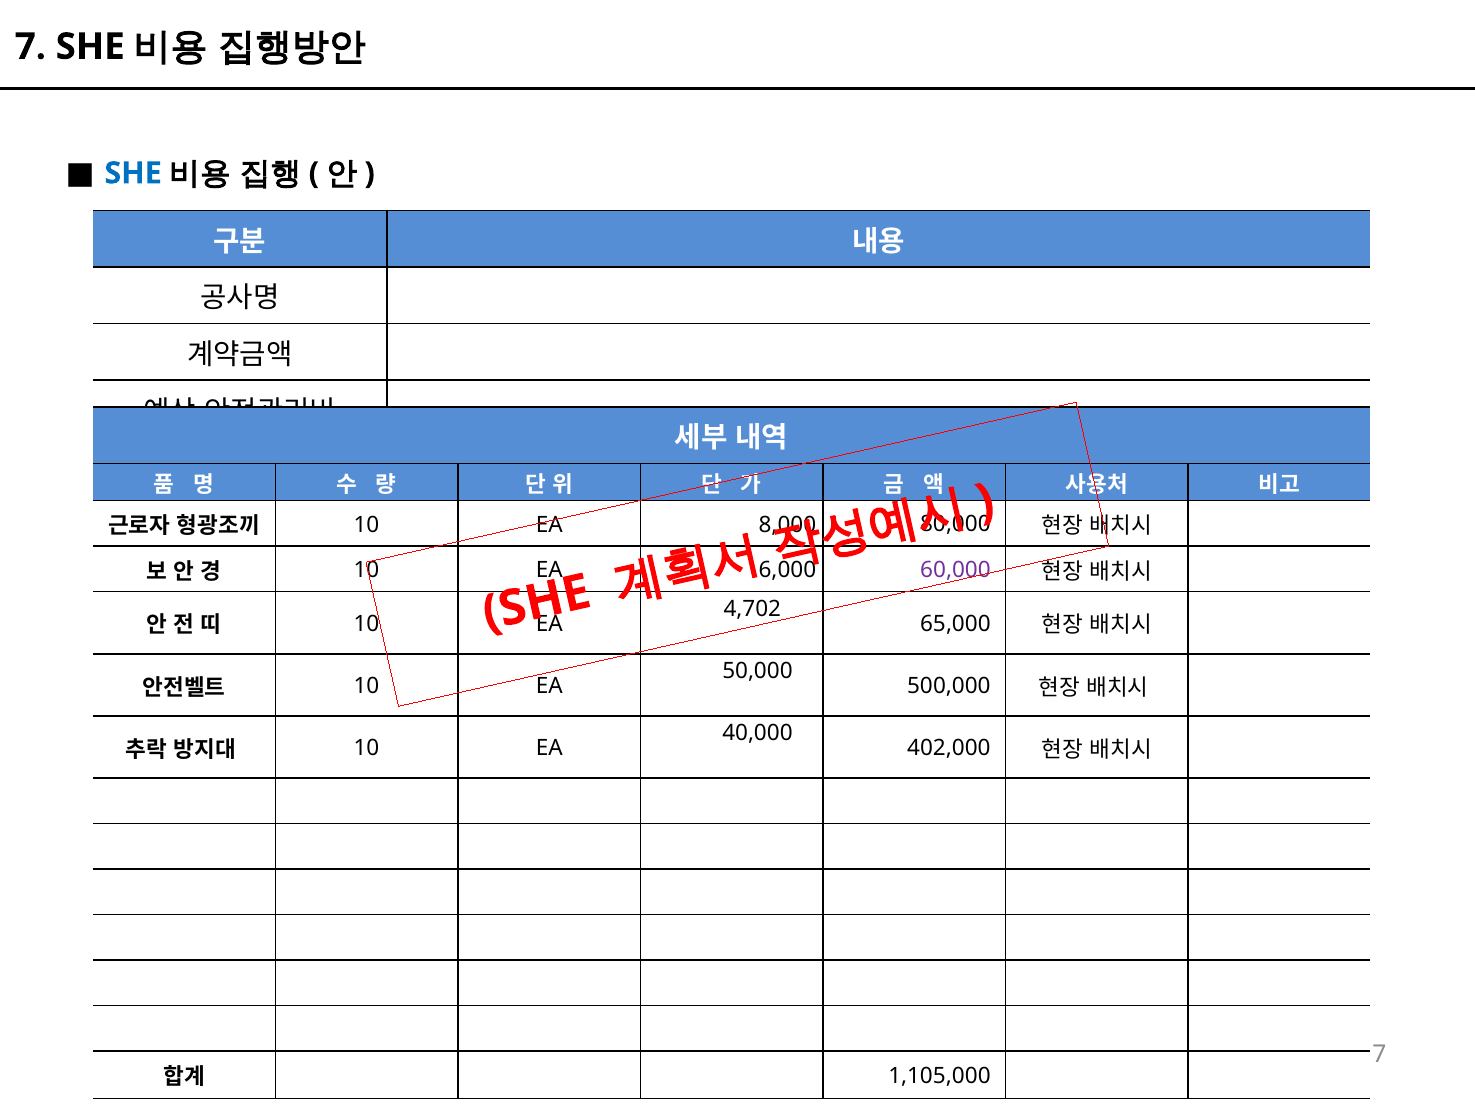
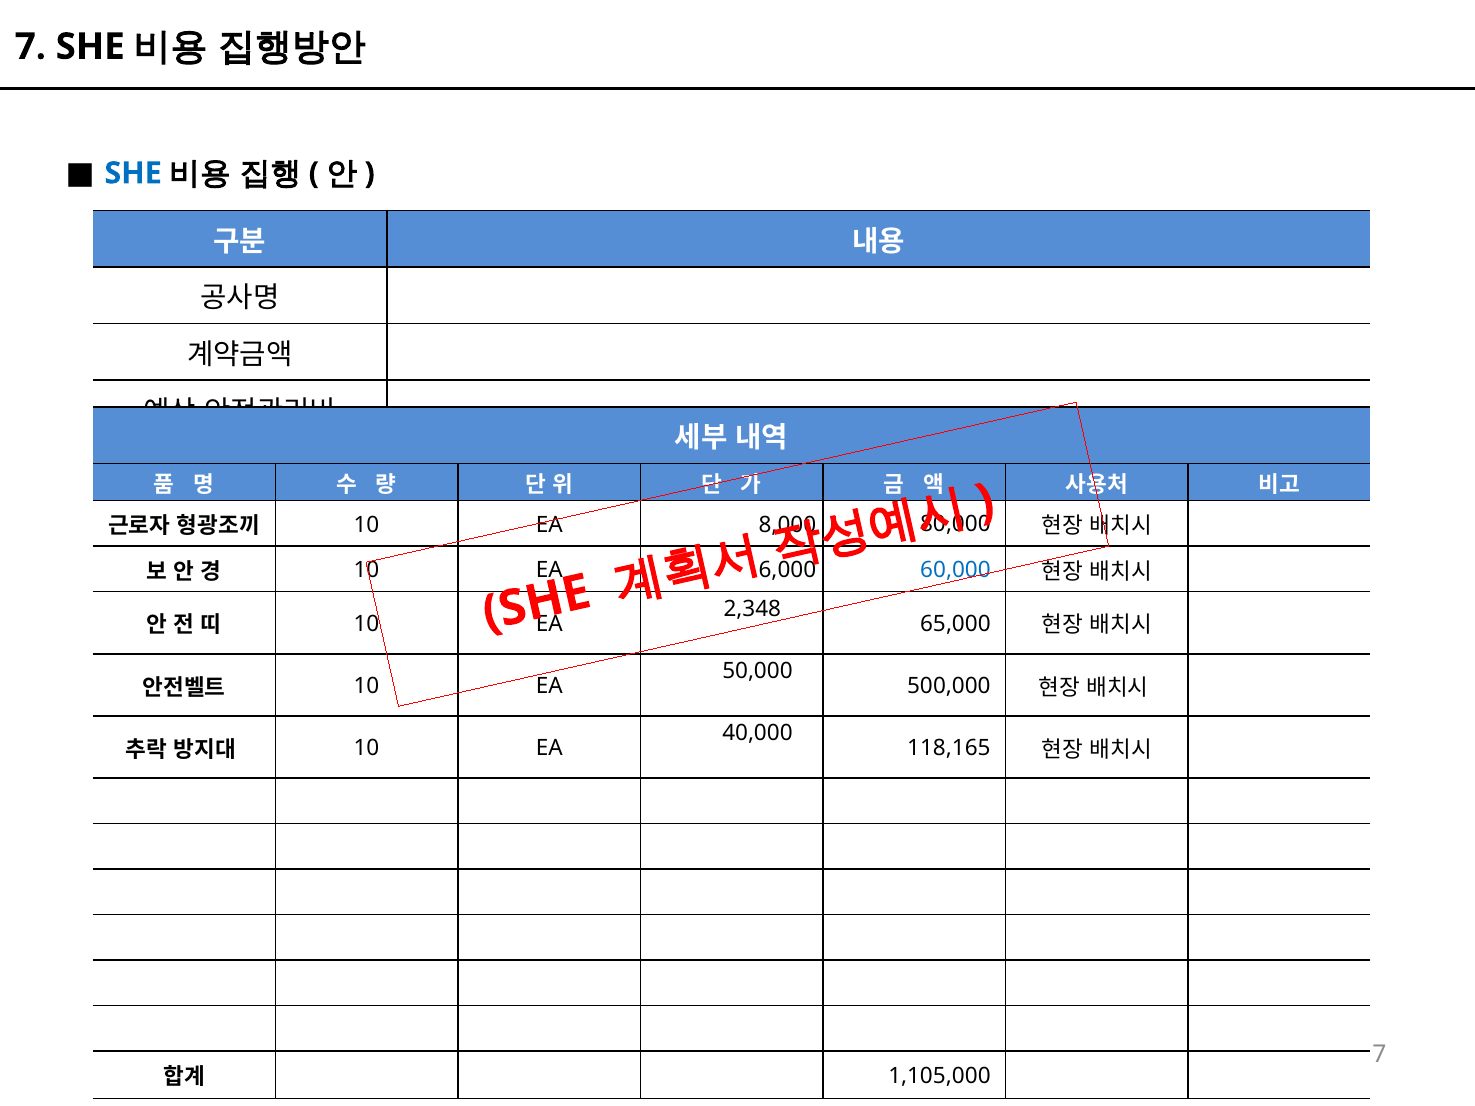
60,000 colour: purple -> blue
4,702: 4,702 -> 2,348
402,000: 402,000 -> 118,165
